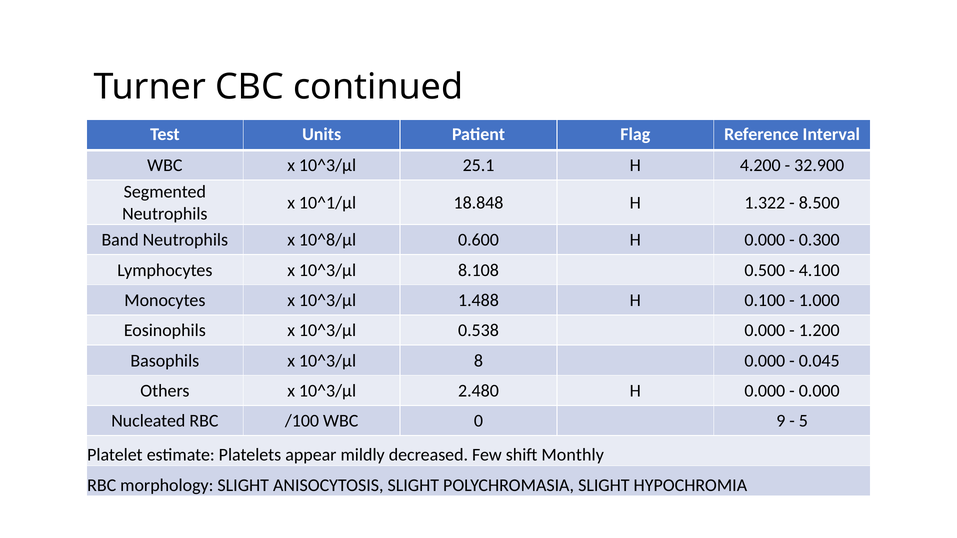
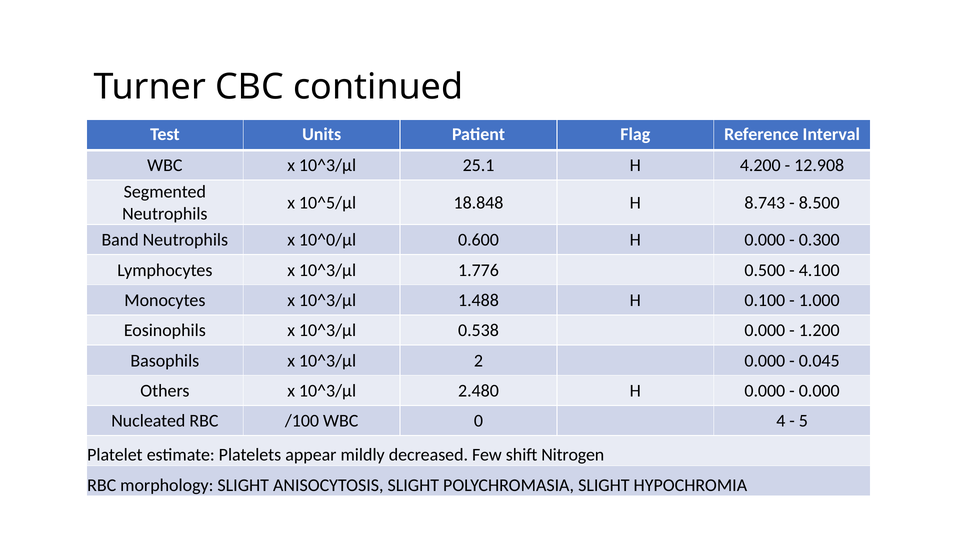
32.900: 32.900 -> 12.908
10^1/µl: 10^1/µl -> 10^5/µl
1.322: 1.322 -> 8.743
10^8/µl: 10^8/µl -> 10^0/µl
8.108: 8.108 -> 1.776
8: 8 -> 2
9: 9 -> 4
Monthly: Monthly -> Nitrogen
